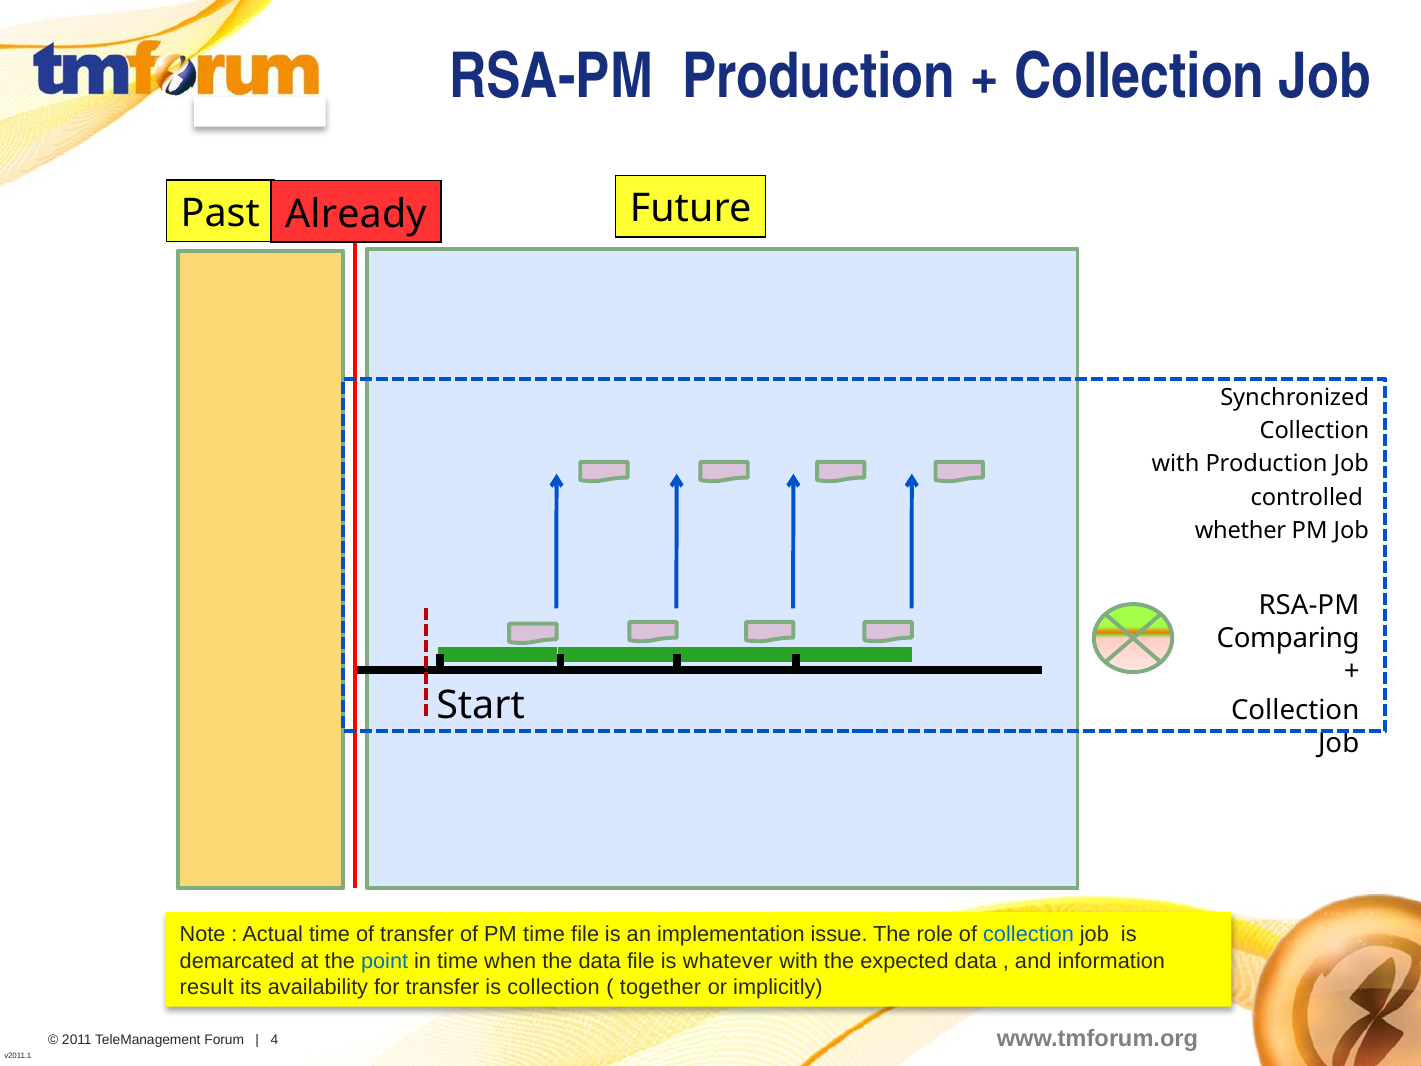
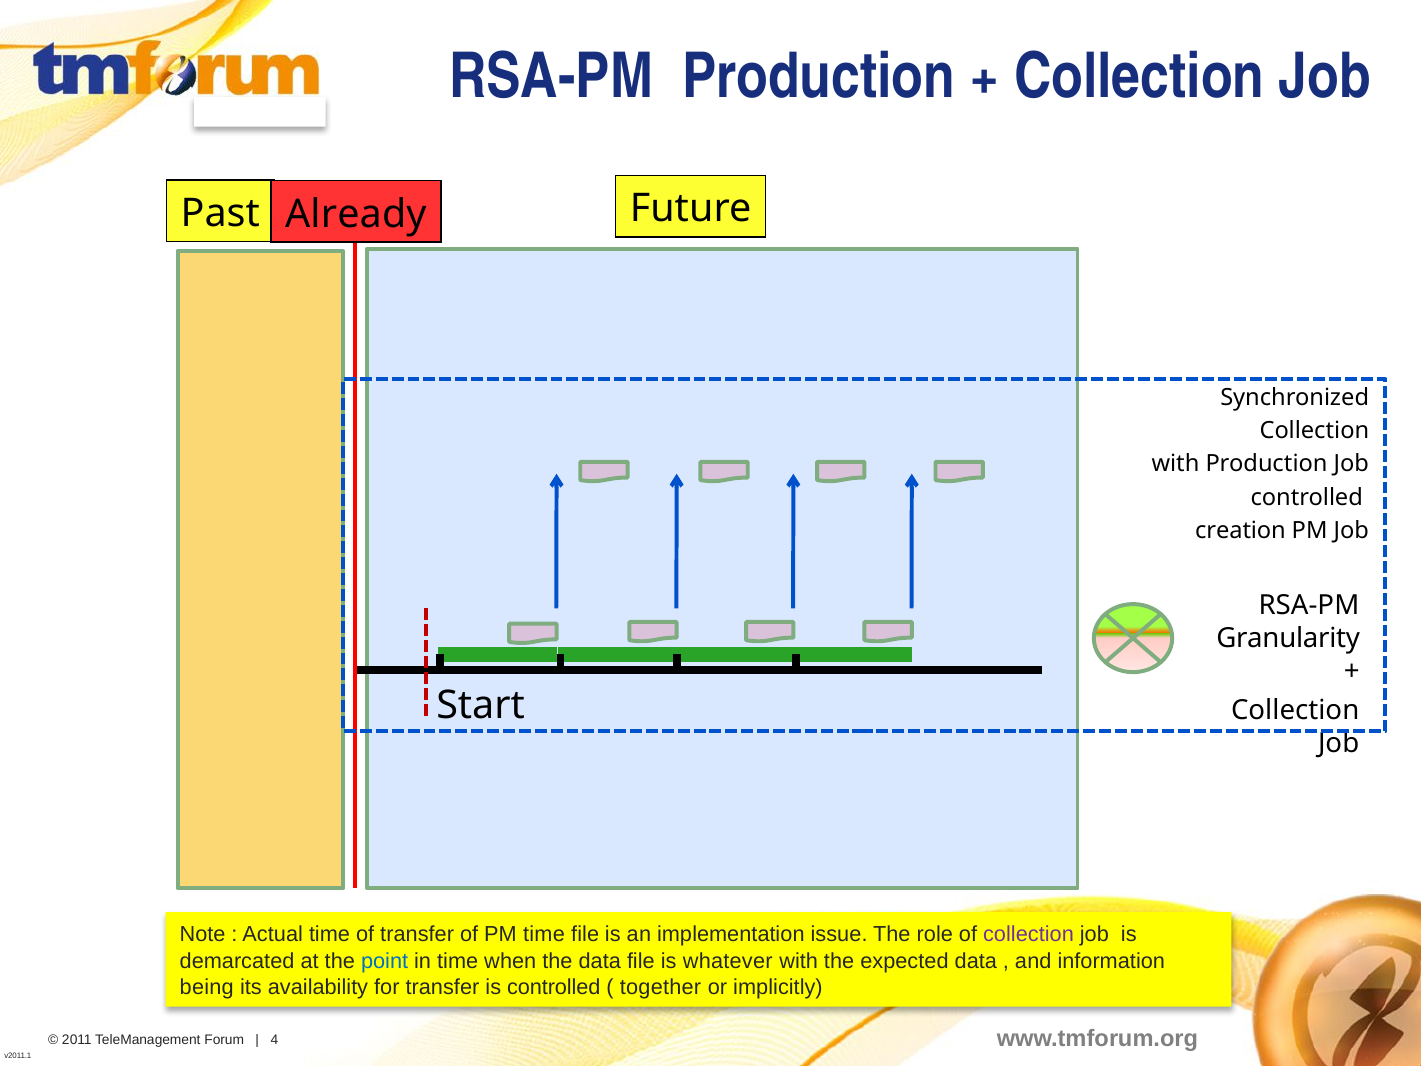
whether: whether -> creation
Comparing: Comparing -> Granularity
collection at (1028, 935) colour: blue -> purple
result: result -> being
is collection: collection -> controlled
